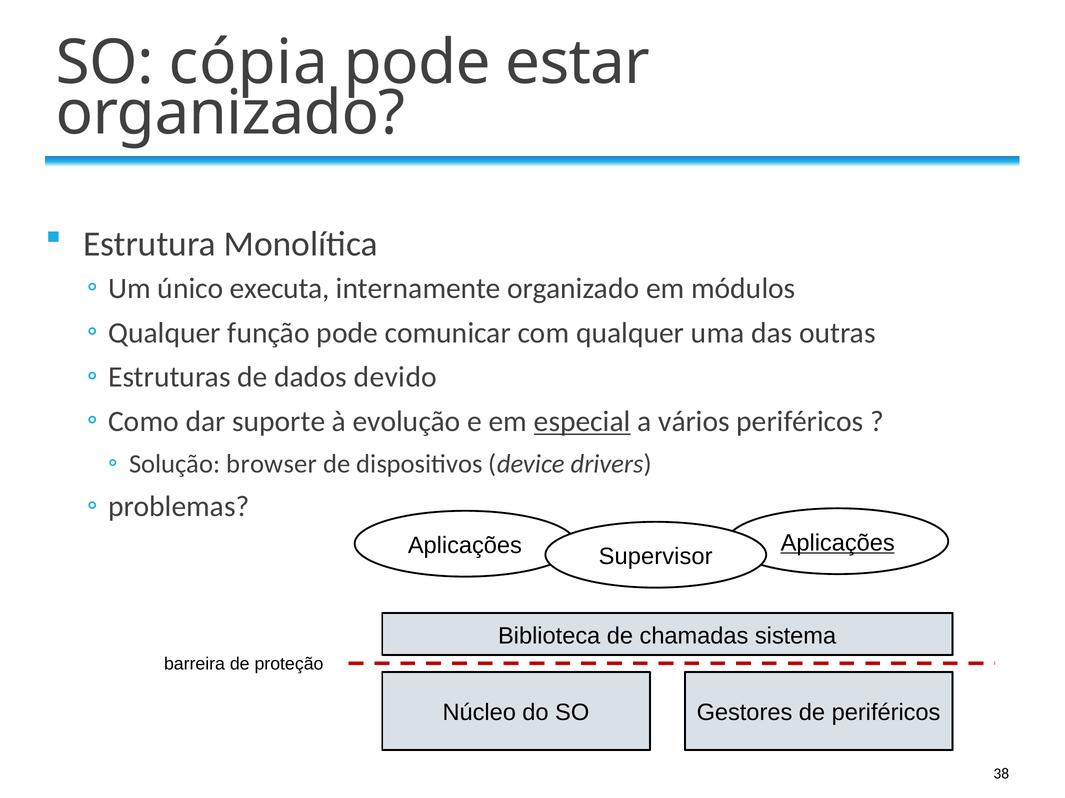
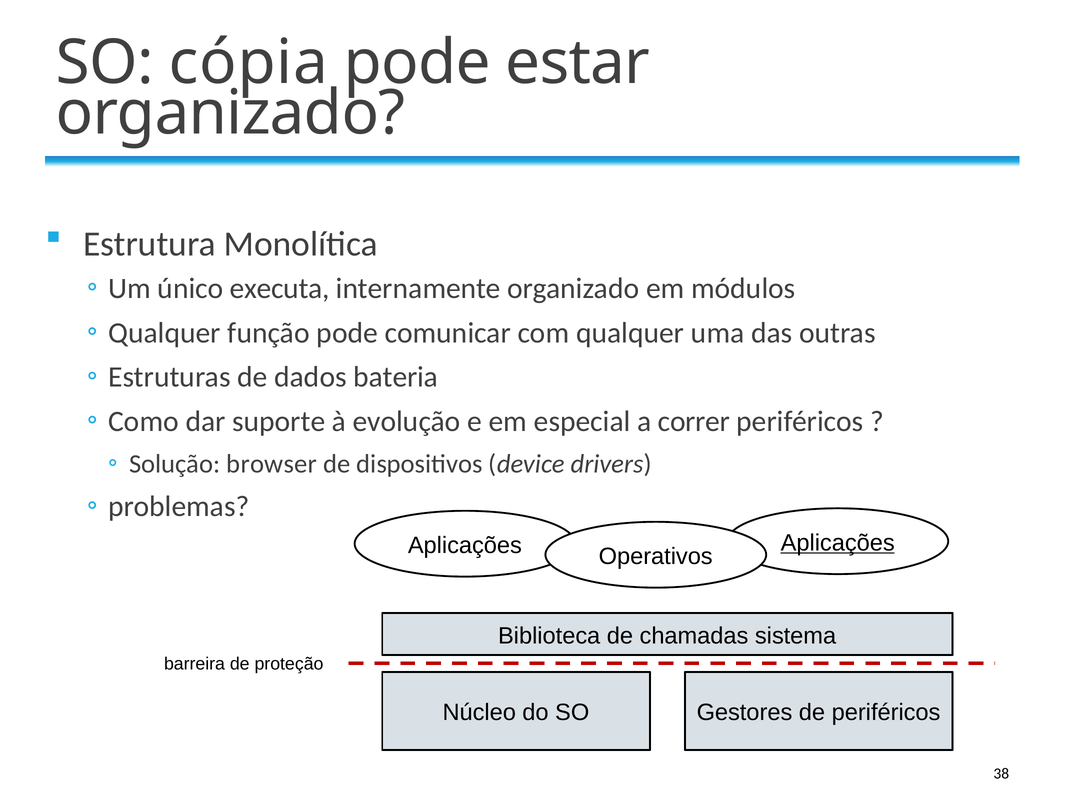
devido: devido -> bateria
especial underline: present -> none
vários: vários -> correr
Supervisor: Supervisor -> Operativos
